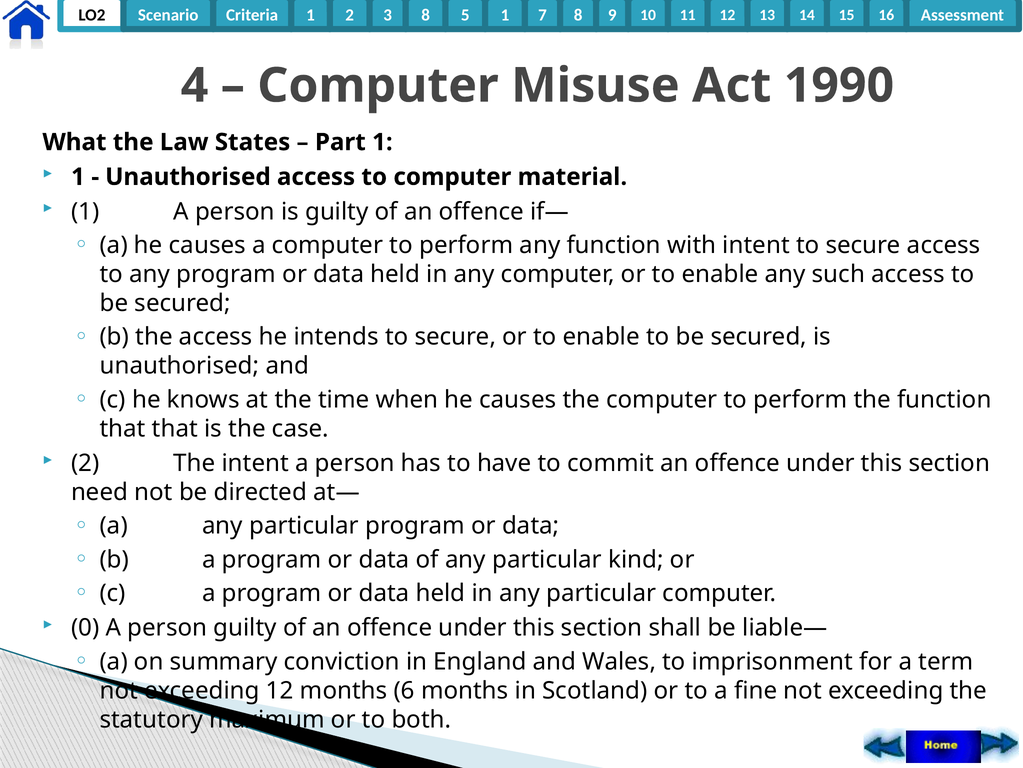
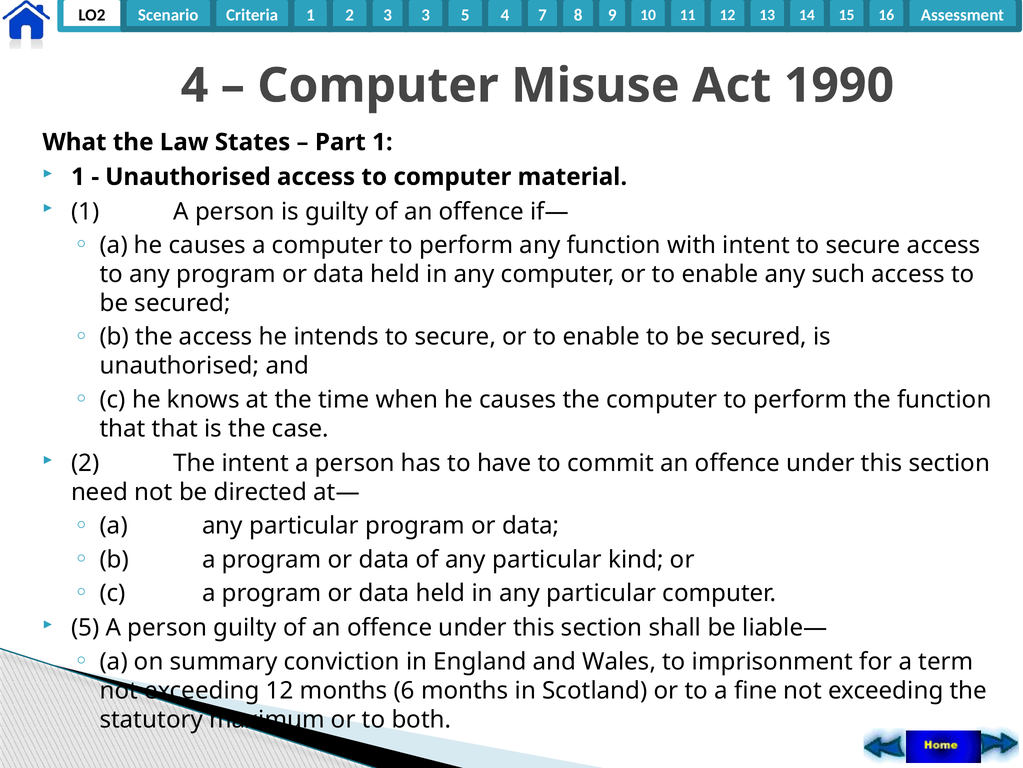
3 8: 8 -> 3
1 at (505, 15): 1 -> 4
0 at (85, 627): 0 -> 5
